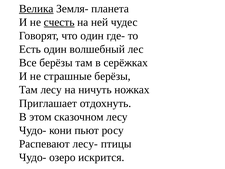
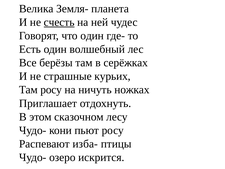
Велика underline: present -> none
страшные берёзы: берёзы -> курьих
Там лесу: лесу -> росу
лесу-: лесу- -> изба-
